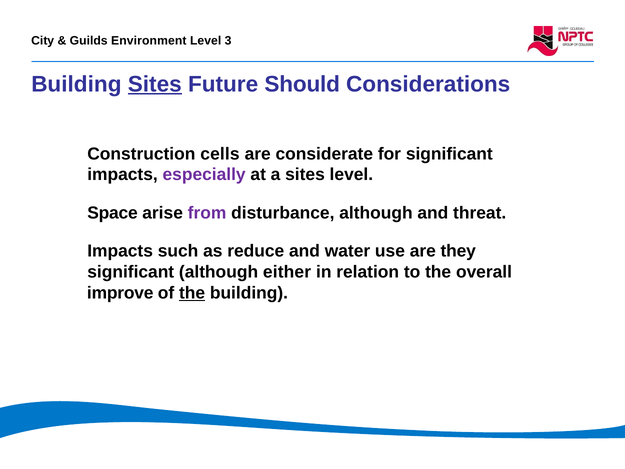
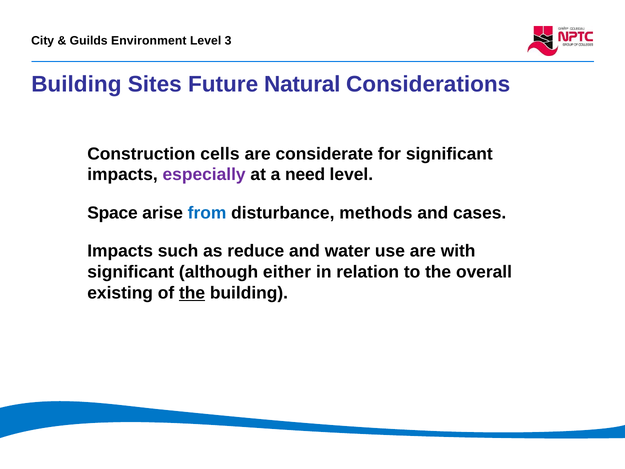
Sites at (155, 84) underline: present -> none
Should: Should -> Natural
a sites: sites -> need
from colour: purple -> blue
disturbance although: although -> methods
threat: threat -> cases
they: they -> with
improve: improve -> existing
